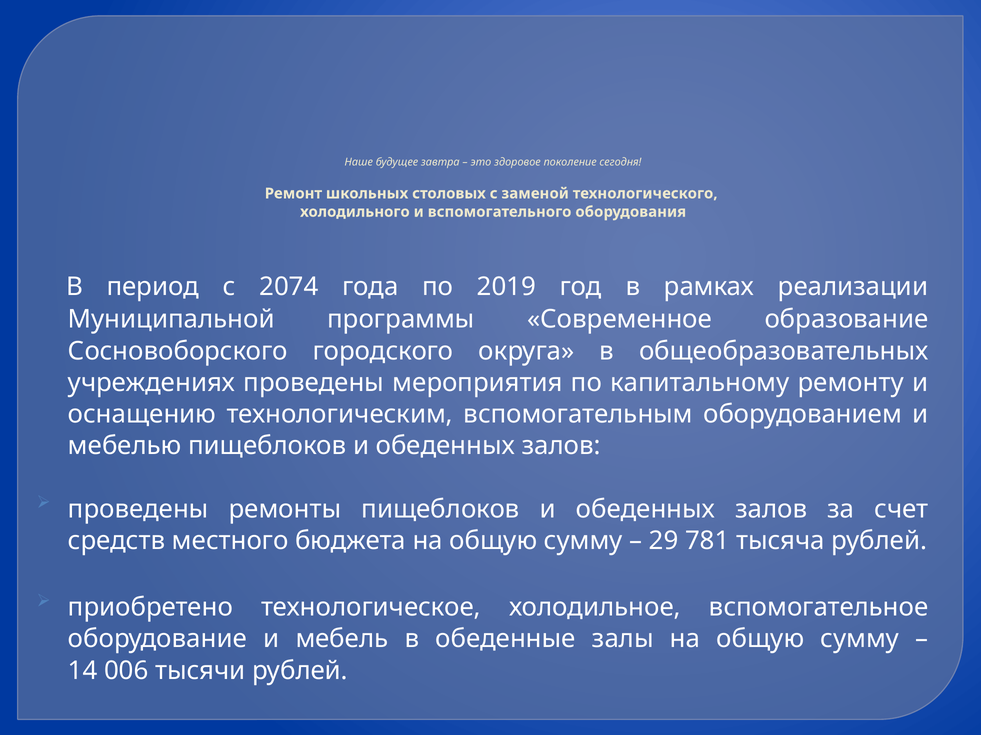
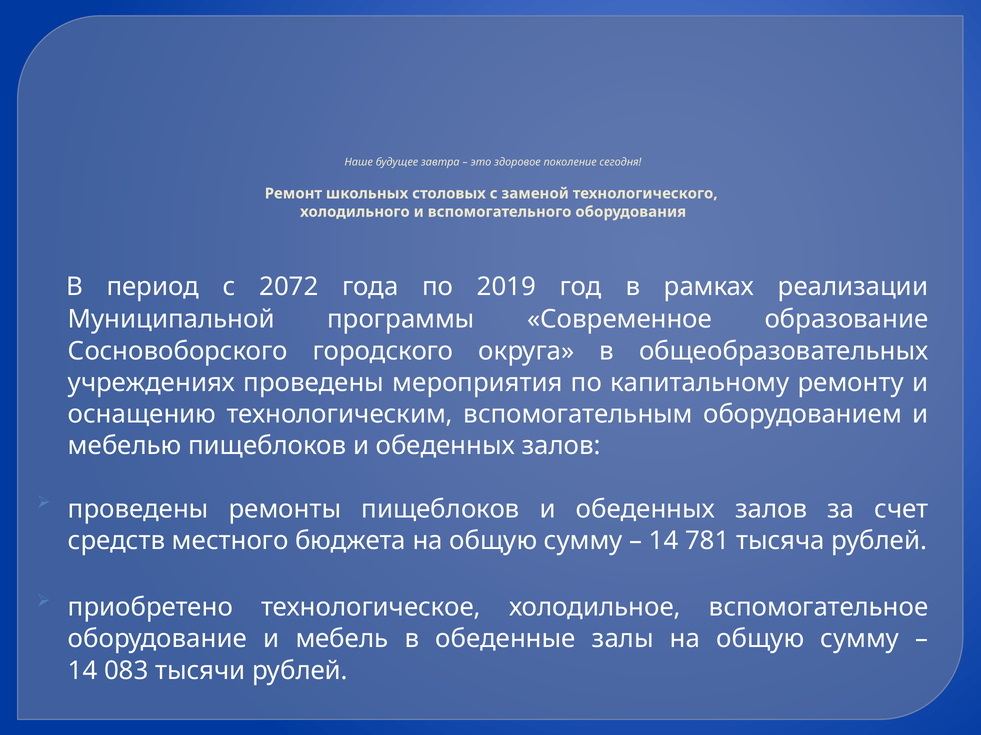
2074: 2074 -> 2072
29 at (664, 541): 29 -> 14
006: 006 -> 083
